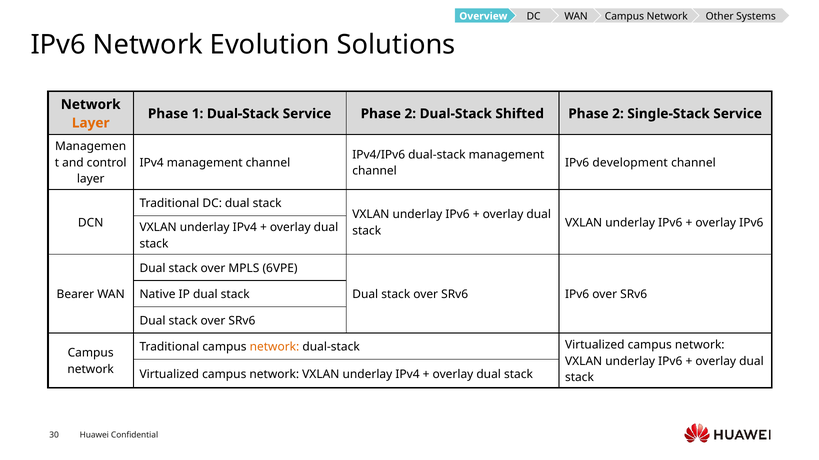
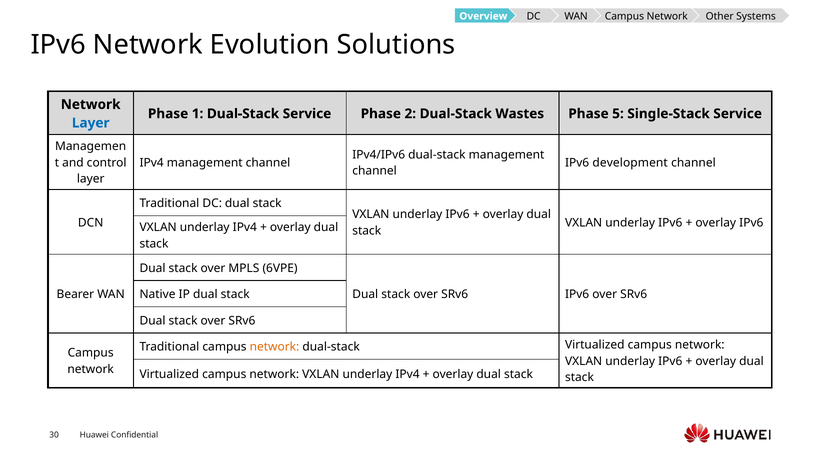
Shifted: Shifted -> Wastes
2 at (618, 114): 2 -> 5
Layer at (91, 123) colour: orange -> blue
